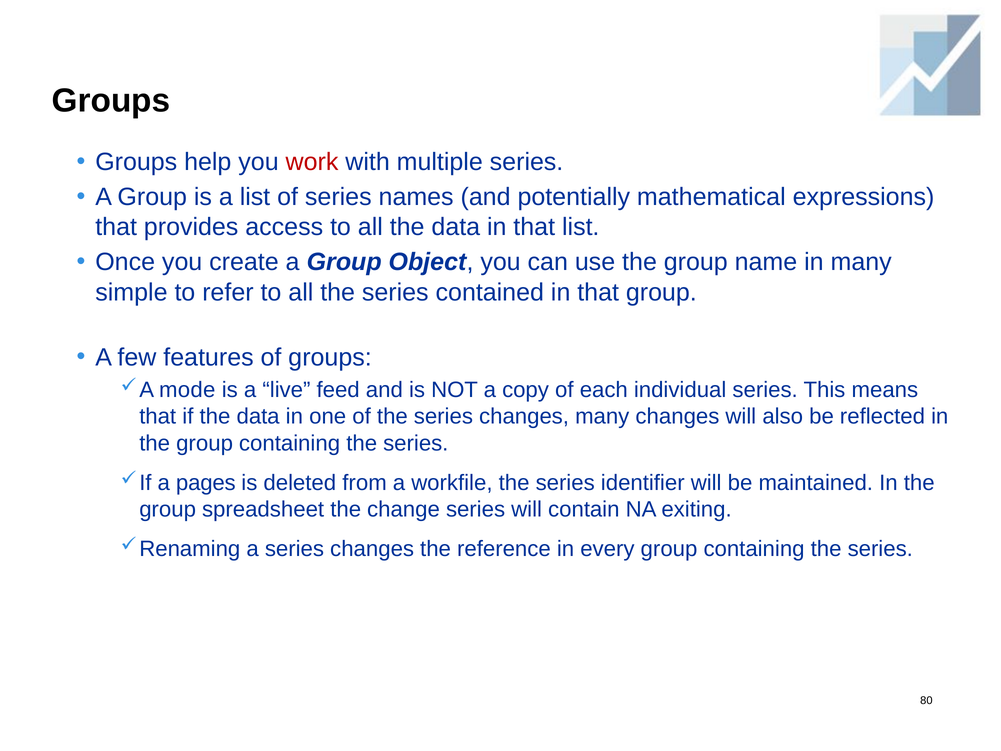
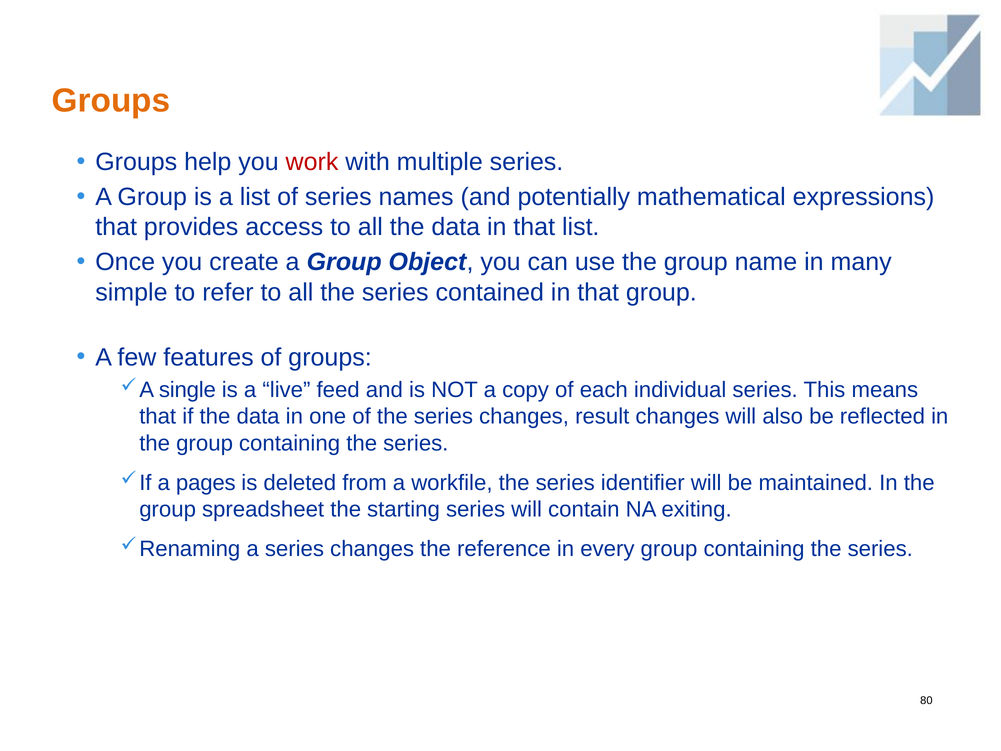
Groups at (111, 100) colour: black -> orange
mode: mode -> single
changes many: many -> result
change: change -> starting
